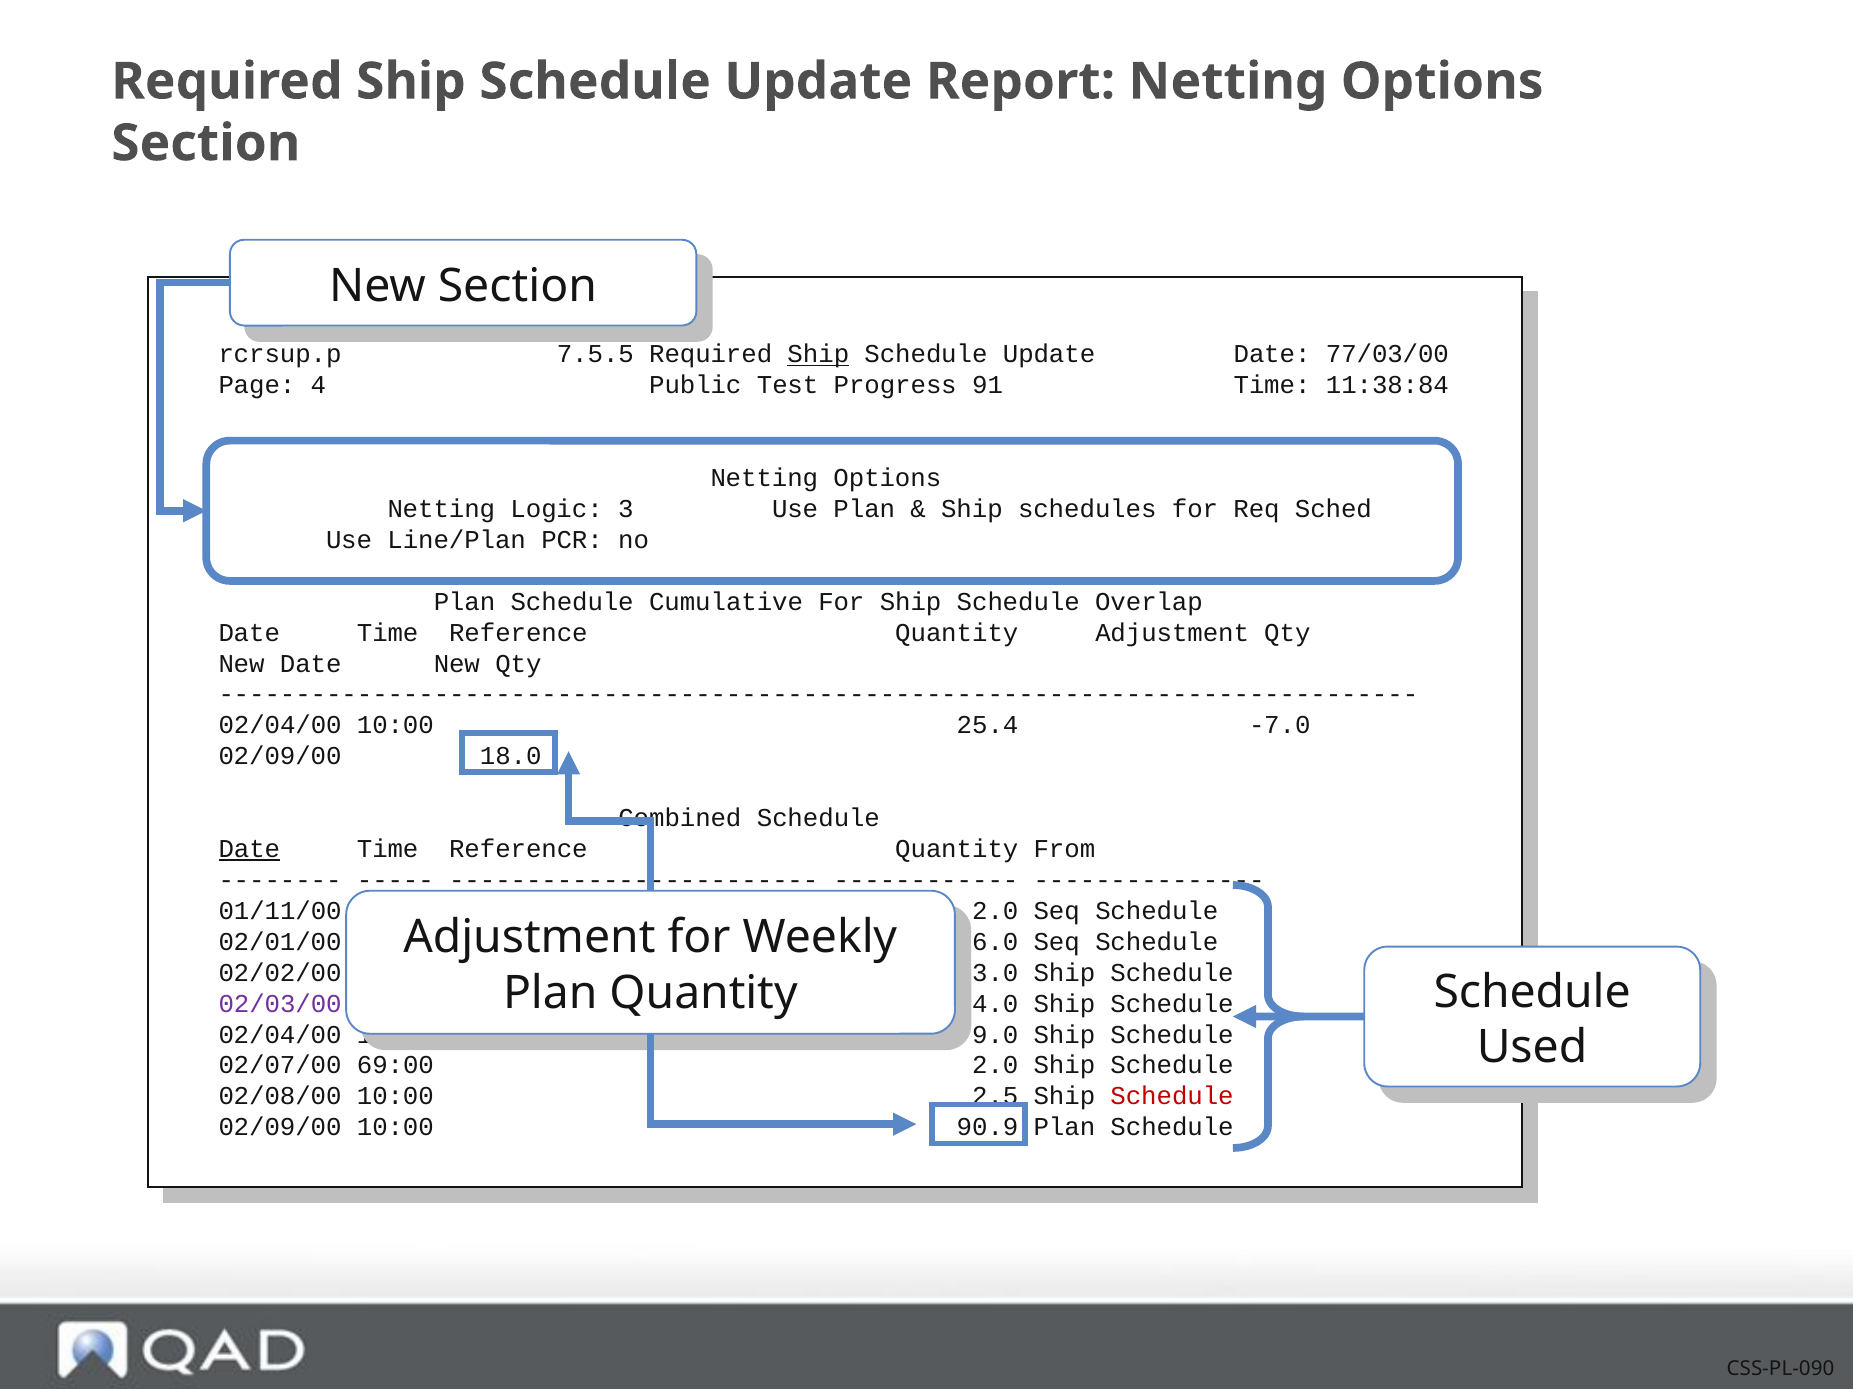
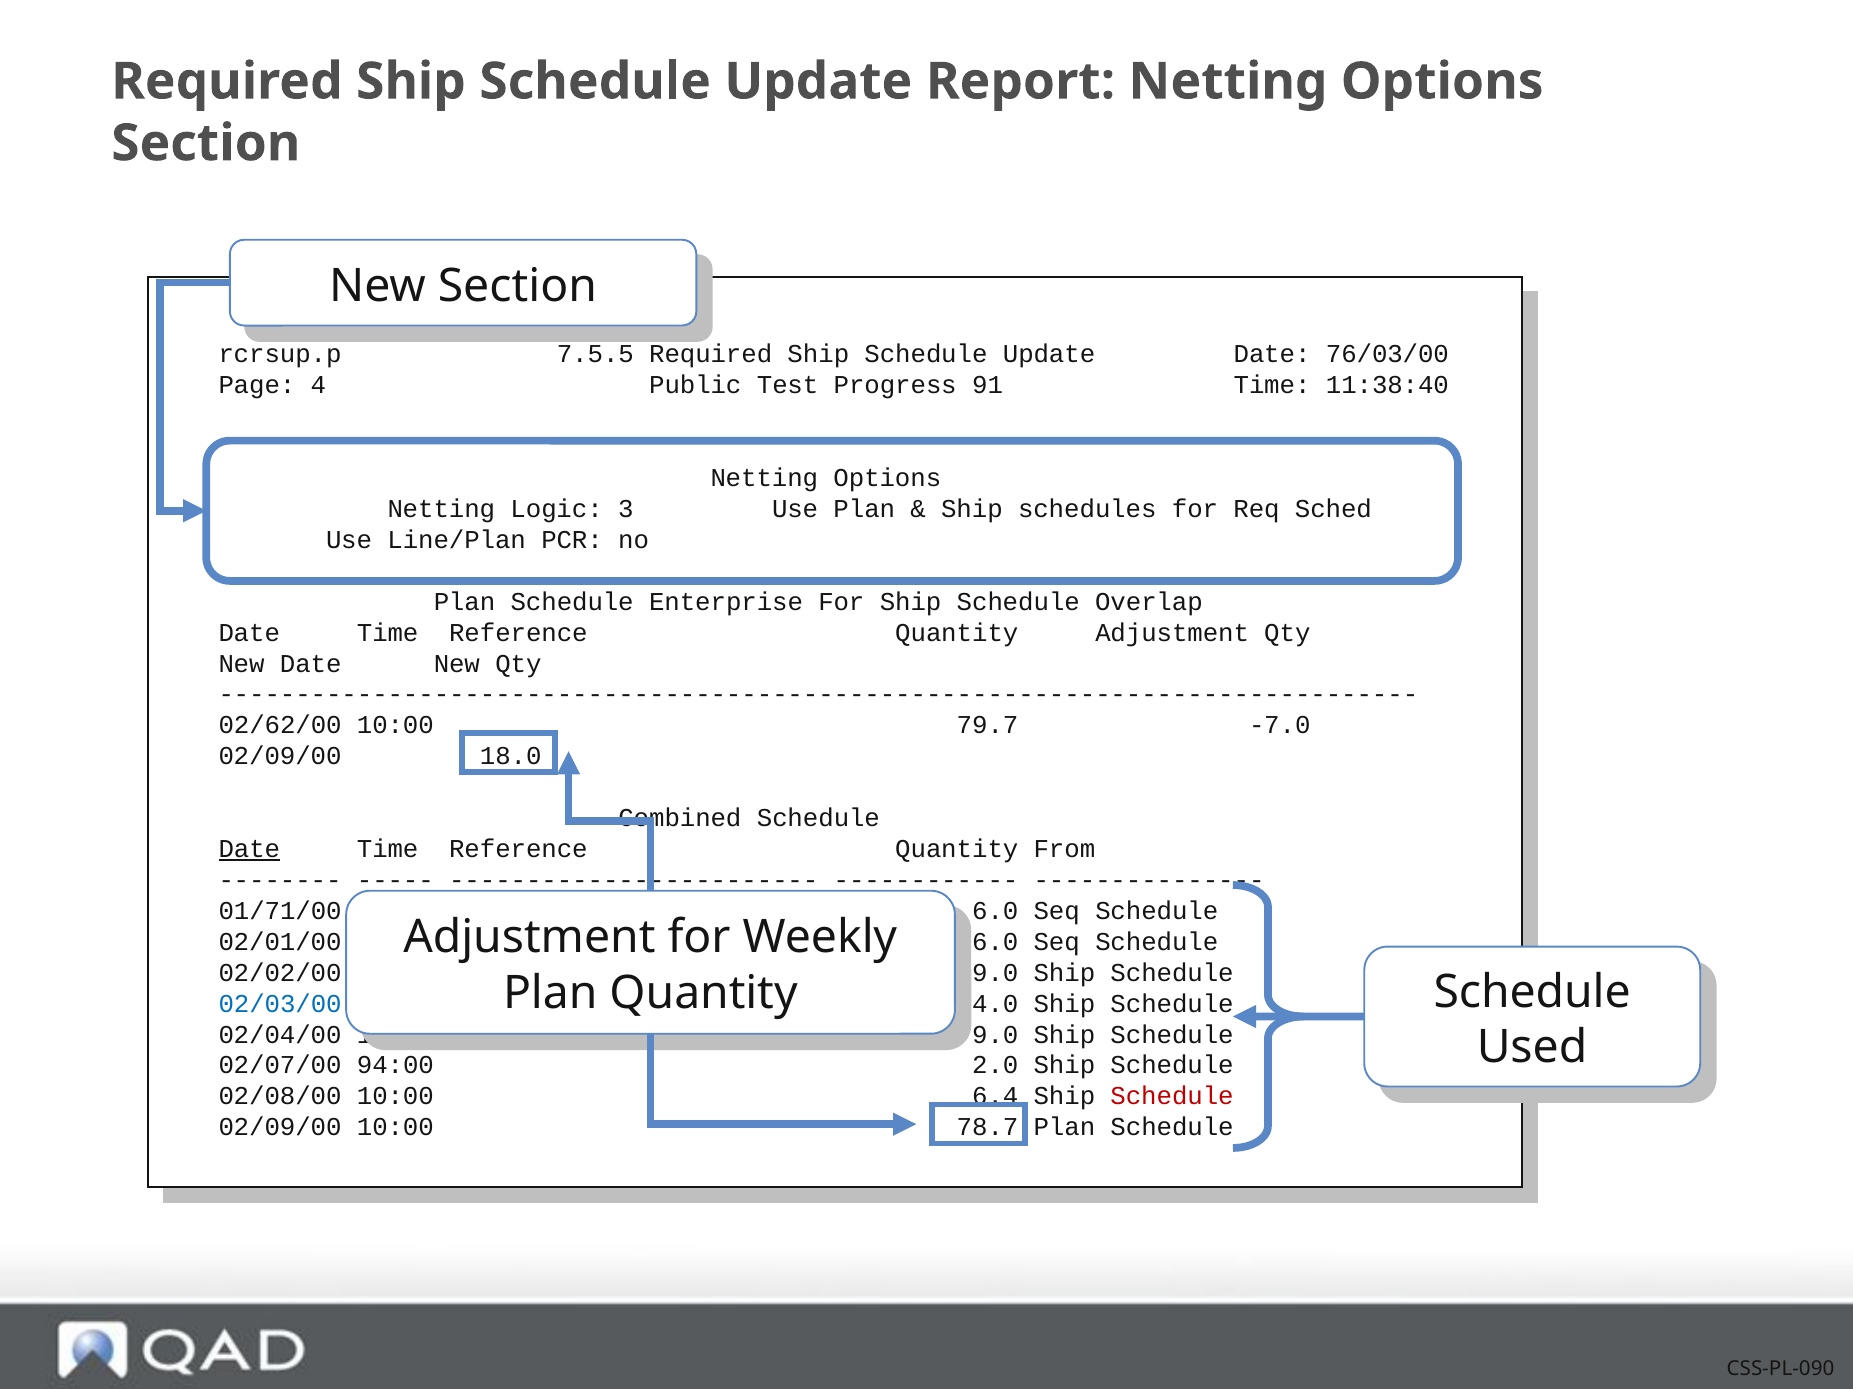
Ship at (818, 355) underline: present -> none
77/03/00: 77/03/00 -> 76/03/00
11:38:84: 11:38:84 -> 11:38:40
Cumulative: Cumulative -> Enterprise
02/04/00 at (280, 726): 02/04/00 -> 02/62/00
25.4: 25.4 -> 79.7
01/11/00: 01/11/00 -> 01/71/00
2.0 at (995, 911): 2.0 -> 6.0
3.0 at (995, 973): 3.0 -> 9.0
02/03/00 colour: purple -> blue
69:00: 69:00 -> 94:00
2.5: 2.5 -> 6.4
90.9: 90.9 -> 78.7
